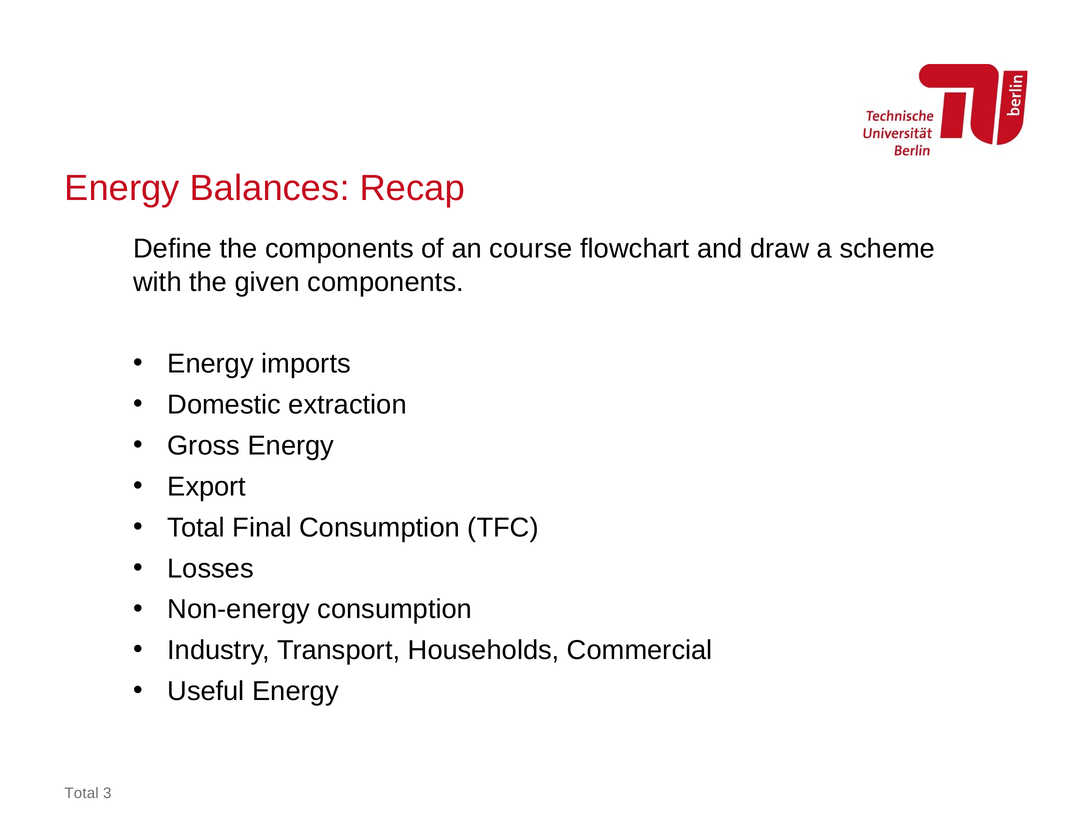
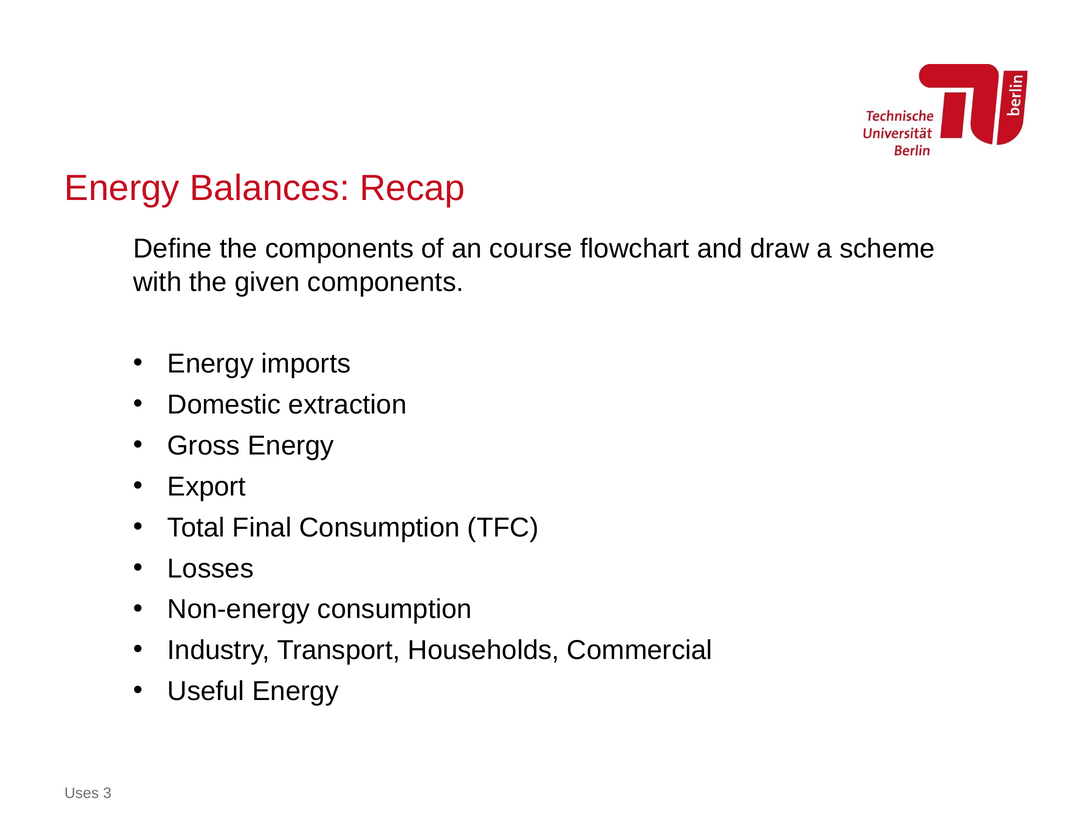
Total at (82, 793): Total -> Uses
